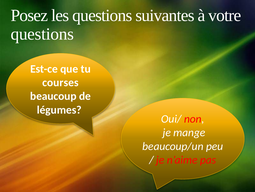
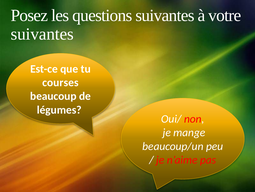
questions at (42, 34): questions -> suivantes
